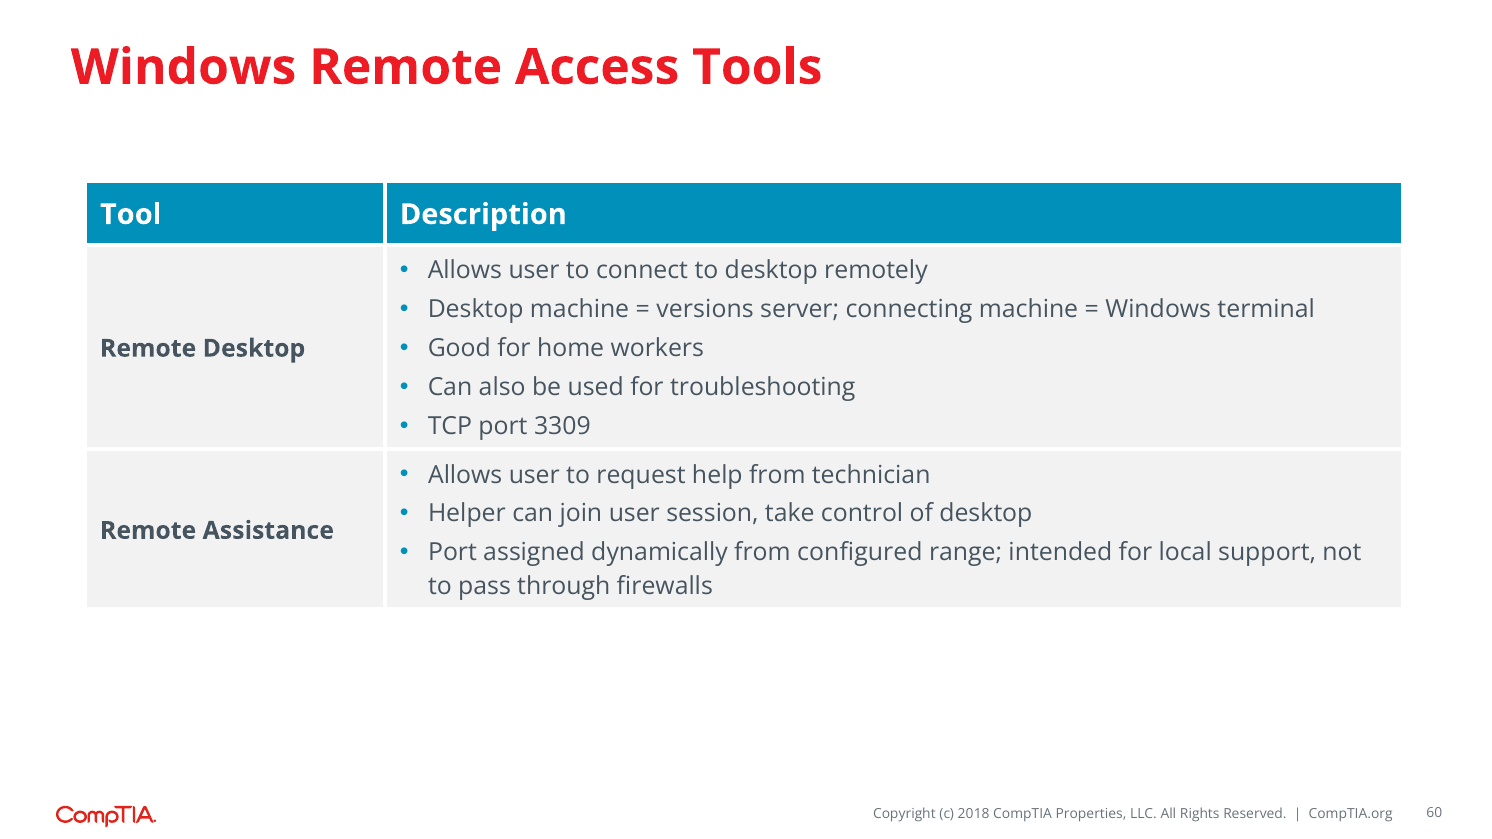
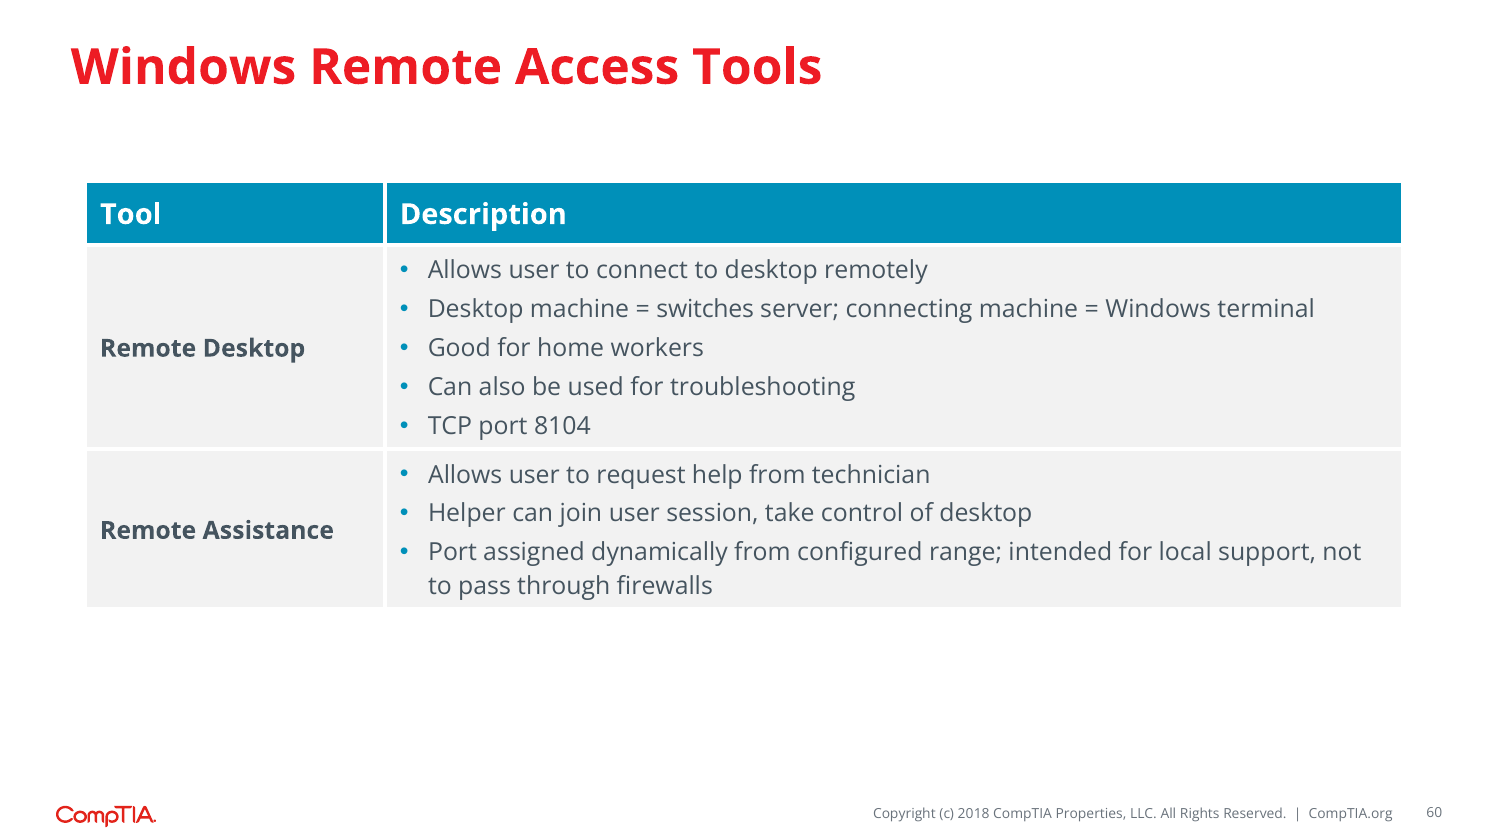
versions: versions -> switches
3309: 3309 -> 8104
